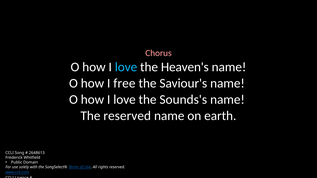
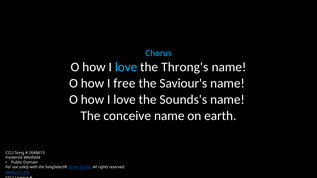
Chorus at (158, 53) colour: pink -> light blue
Heaven's: Heaven's -> Throng's
The reserved: reserved -> conceive
